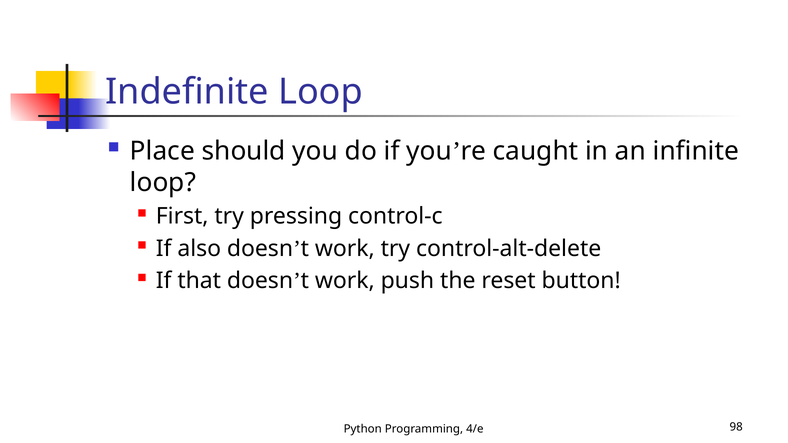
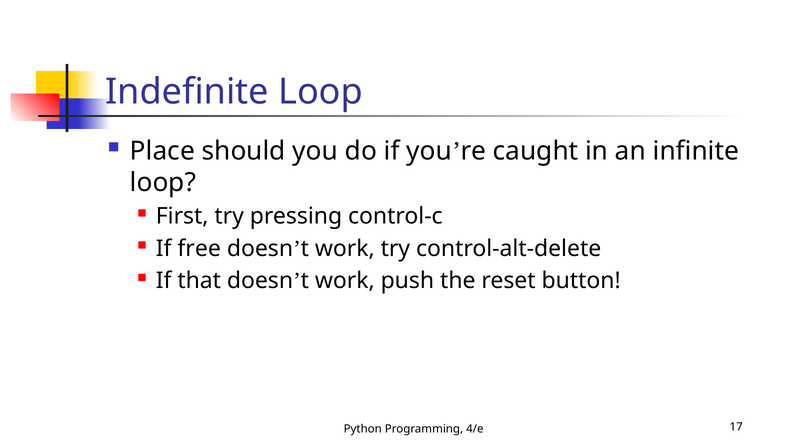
also: also -> free
98: 98 -> 17
